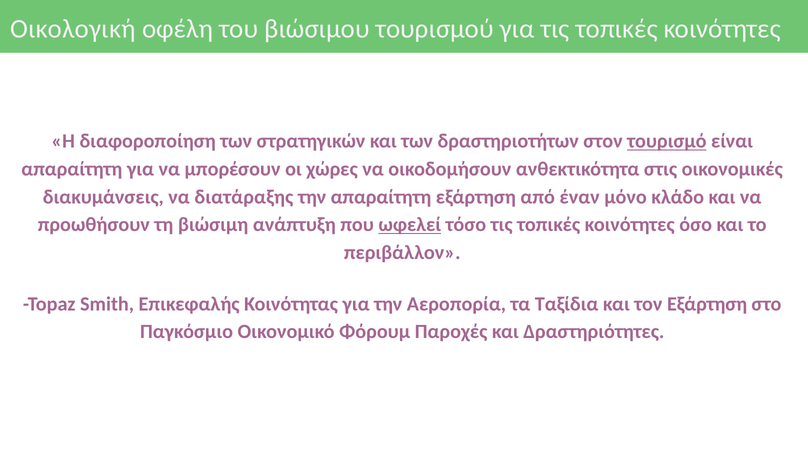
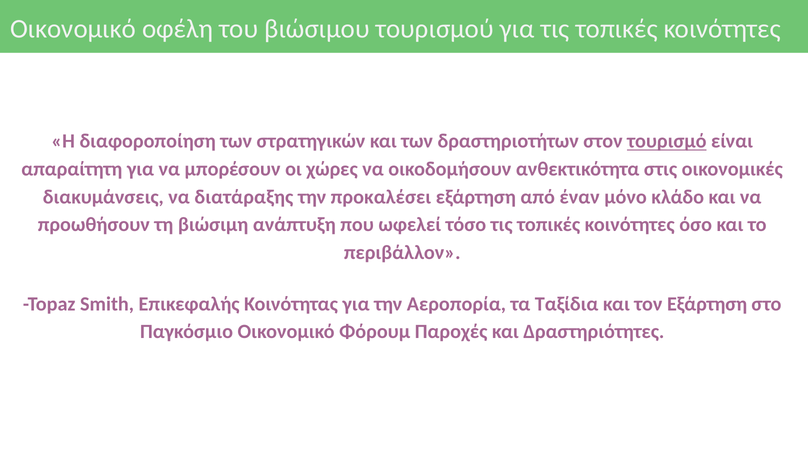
Οικολογική at (73, 29): Οικολογική -> Οικονομικό
την απαραίτητη: απαραίτητη -> προκαλέσει
ωφελεί underline: present -> none
